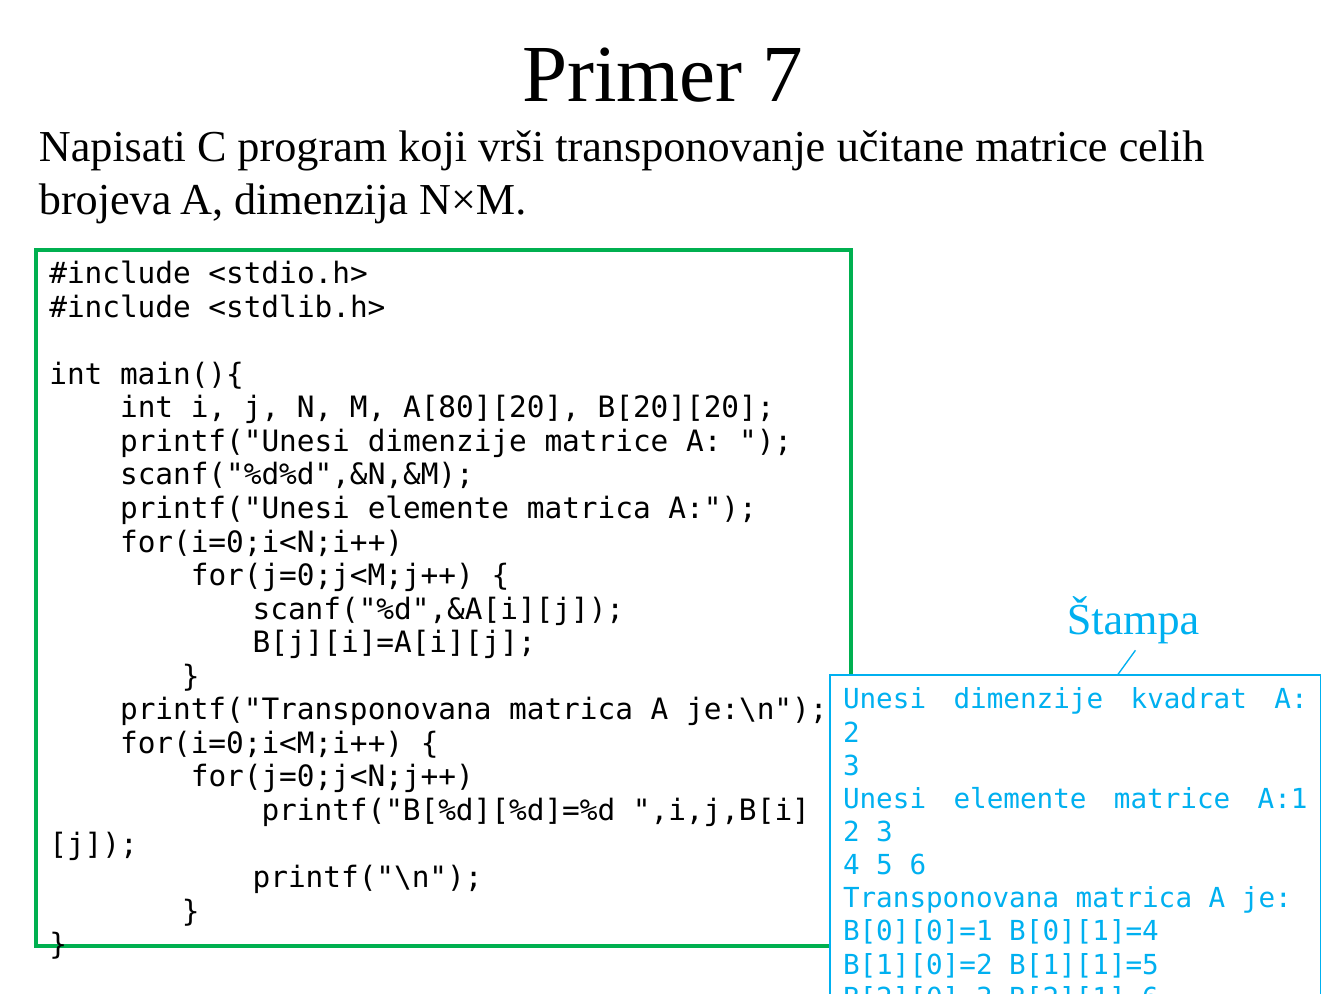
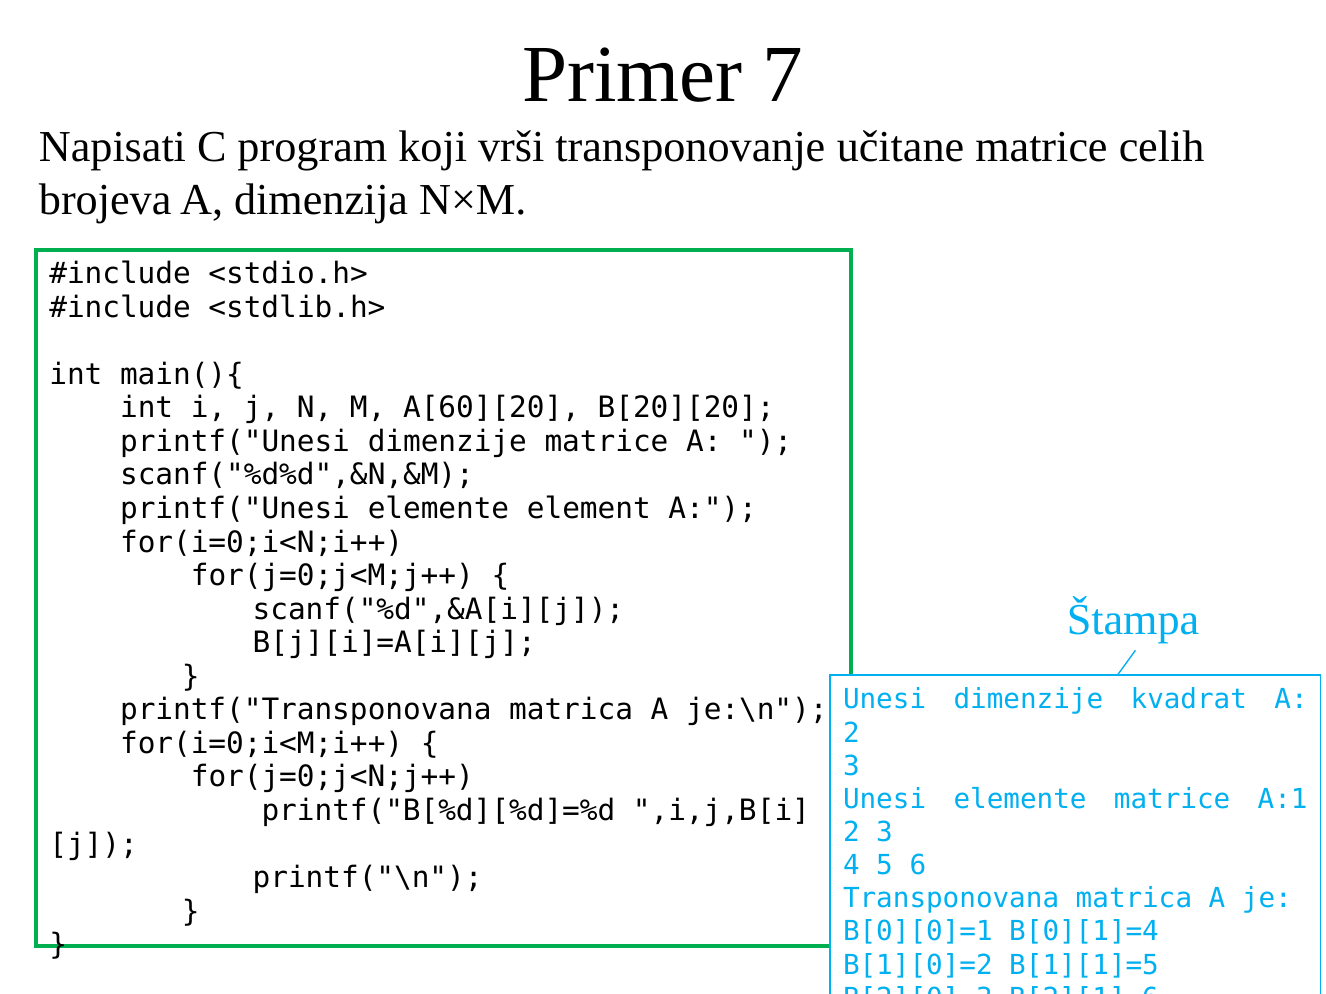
A[80][20: A[80][20 -> A[60][20
elemente matrica: matrica -> element
